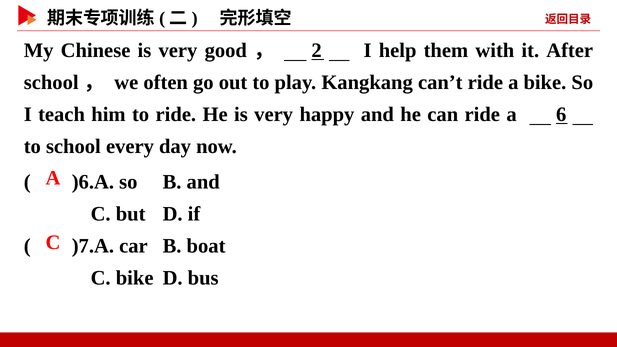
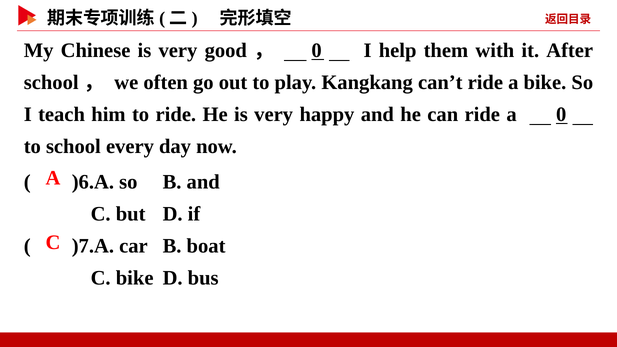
2 at (317, 50): 2 -> 0
a 6: 6 -> 0
